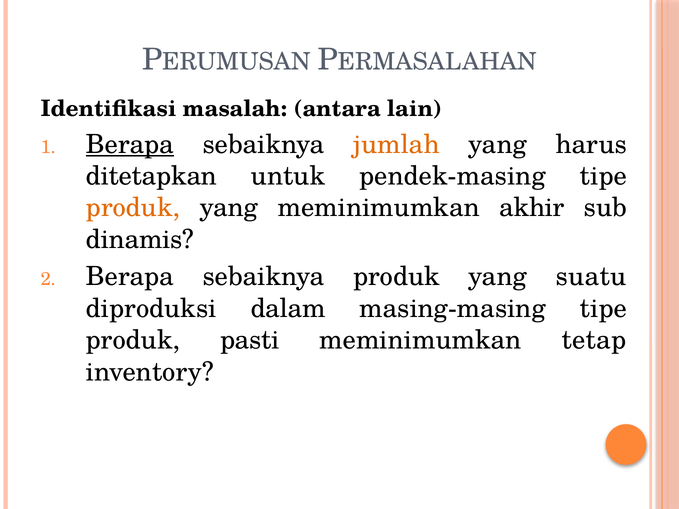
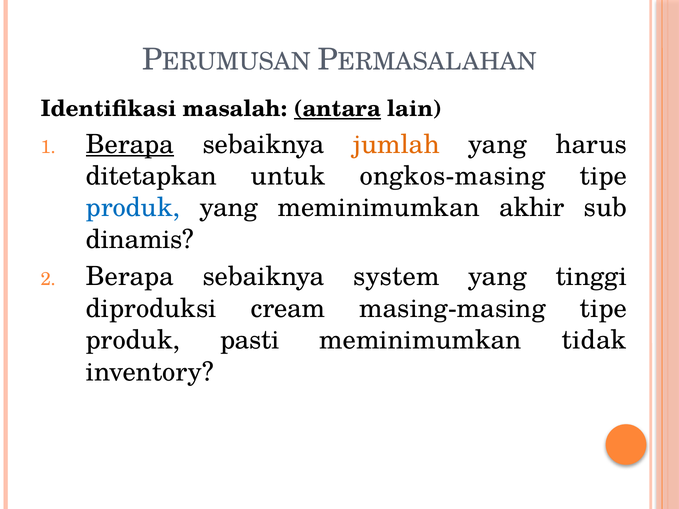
antara underline: none -> present
pendek-masing: pendek-masing -> ongkos-masing
produk at (133, 208) colour: orange -> blue
sebaiknya produk: produk -> system
suatu: suatu -> tinggi
dalam: dalam -> cream
tetap: tetap -> tidak
